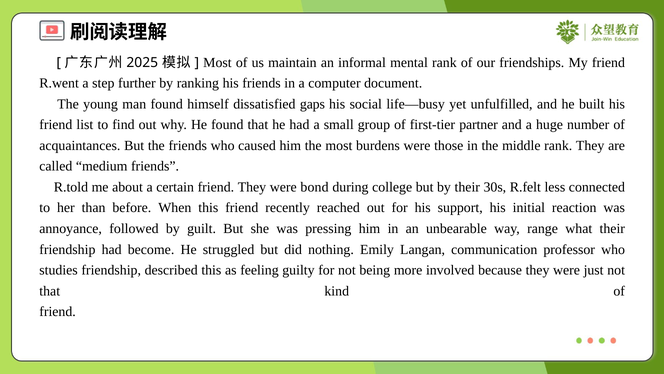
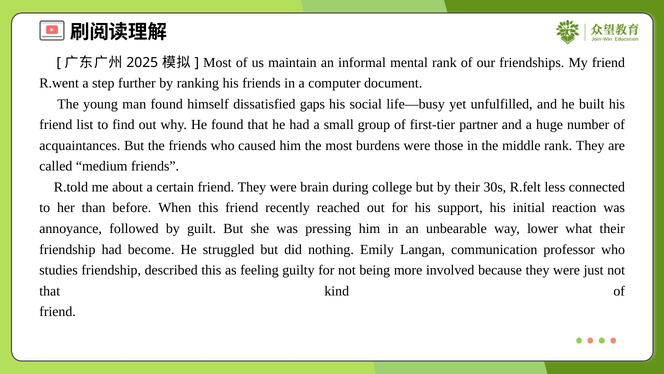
bond: bond -> brain
range: range -> lower
